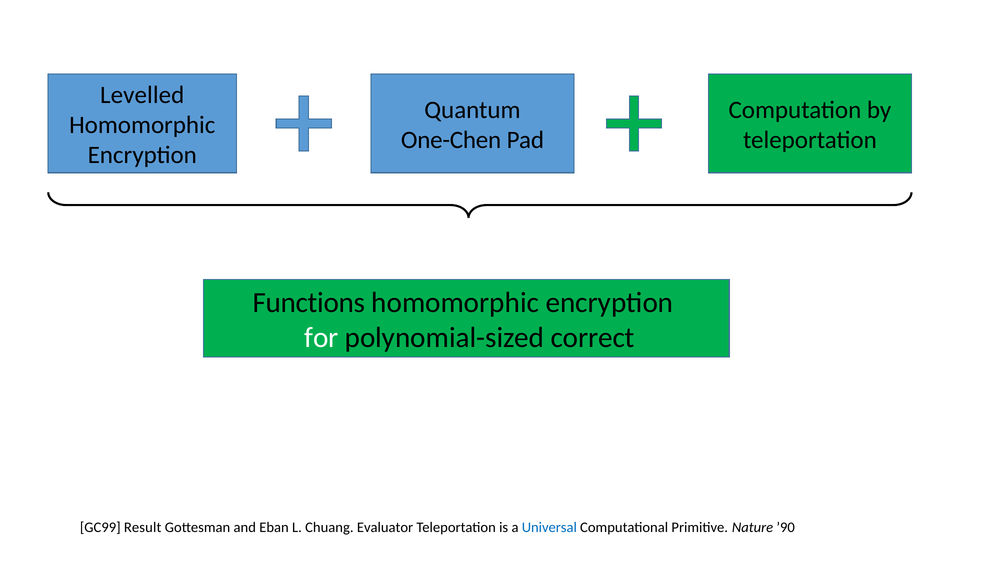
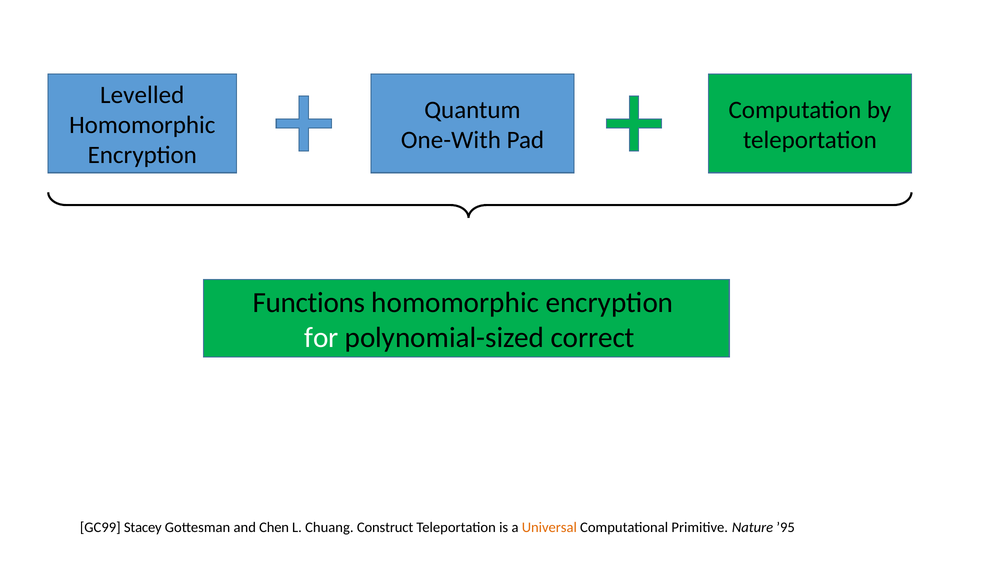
One-Chen: One-Chen -> One-With
Result: Result -> Stacey
Eban: Eban -> Chen
Evaluator: Evaluator -> Construct
Universal colour: blue -> orange
’90: ’90 -> ’95
